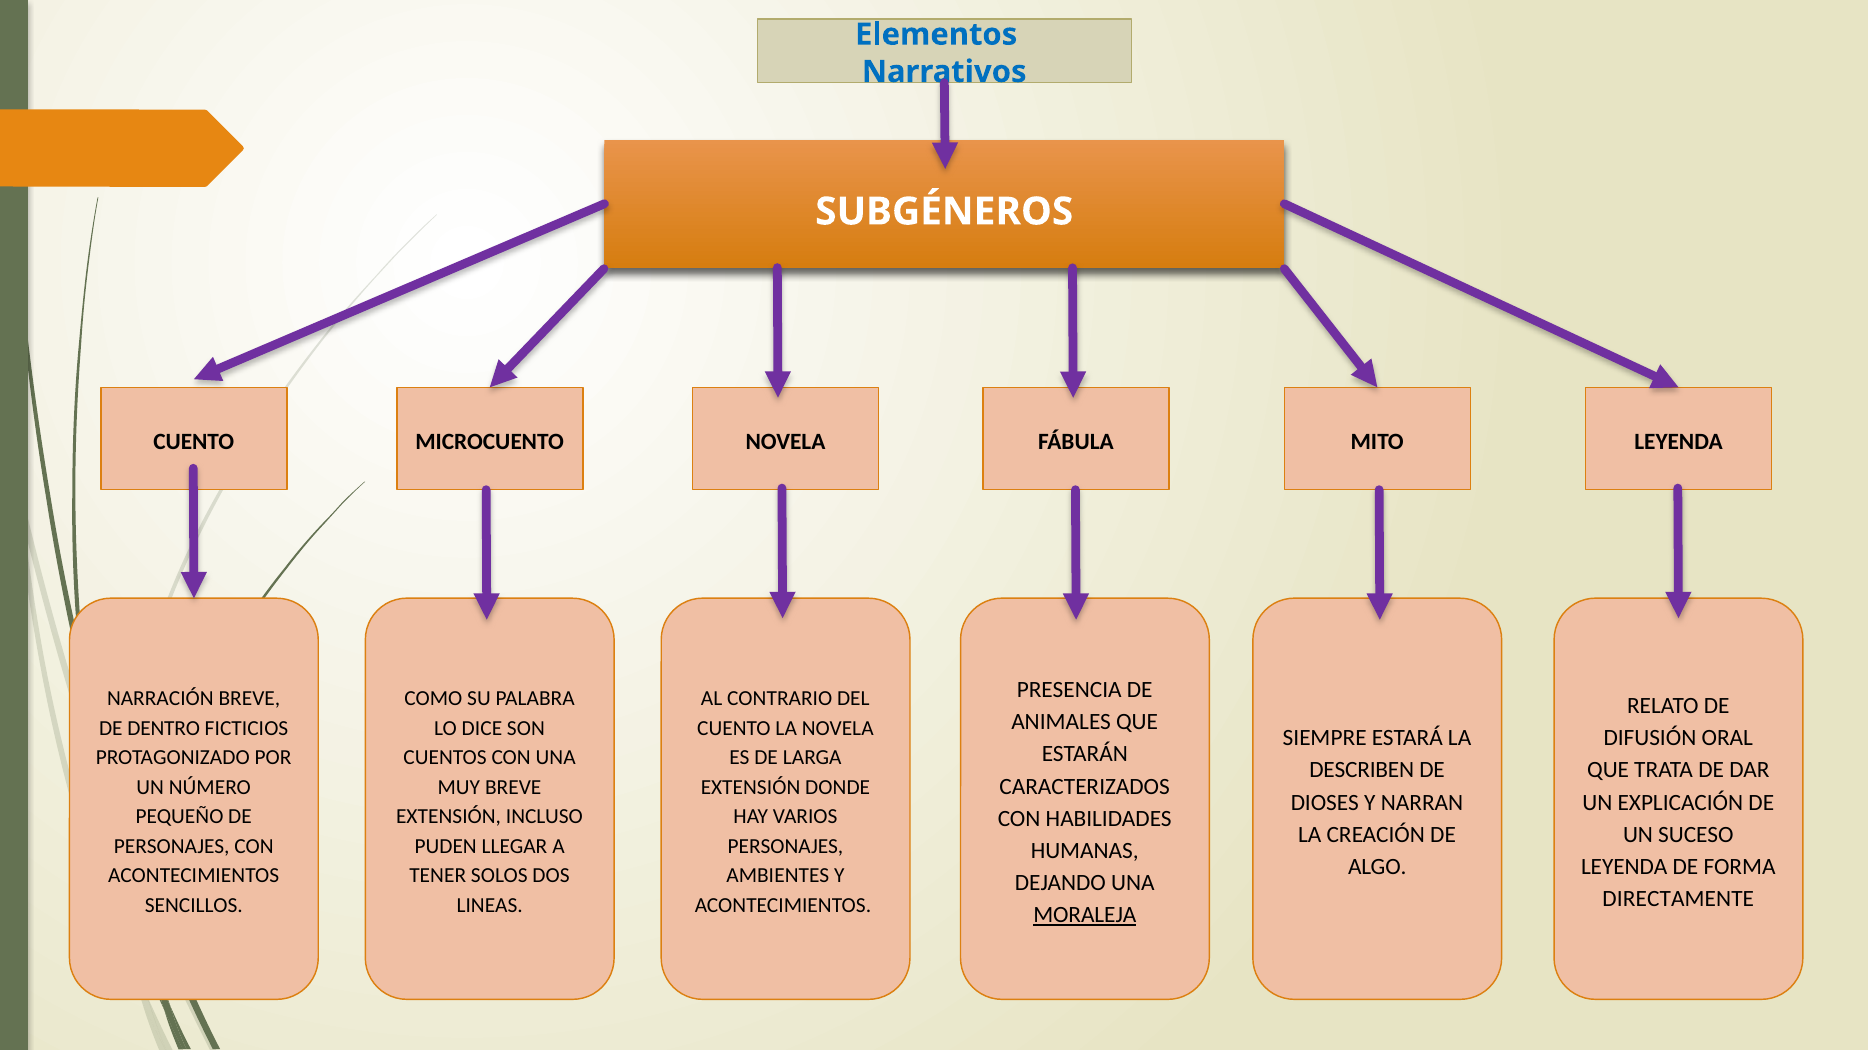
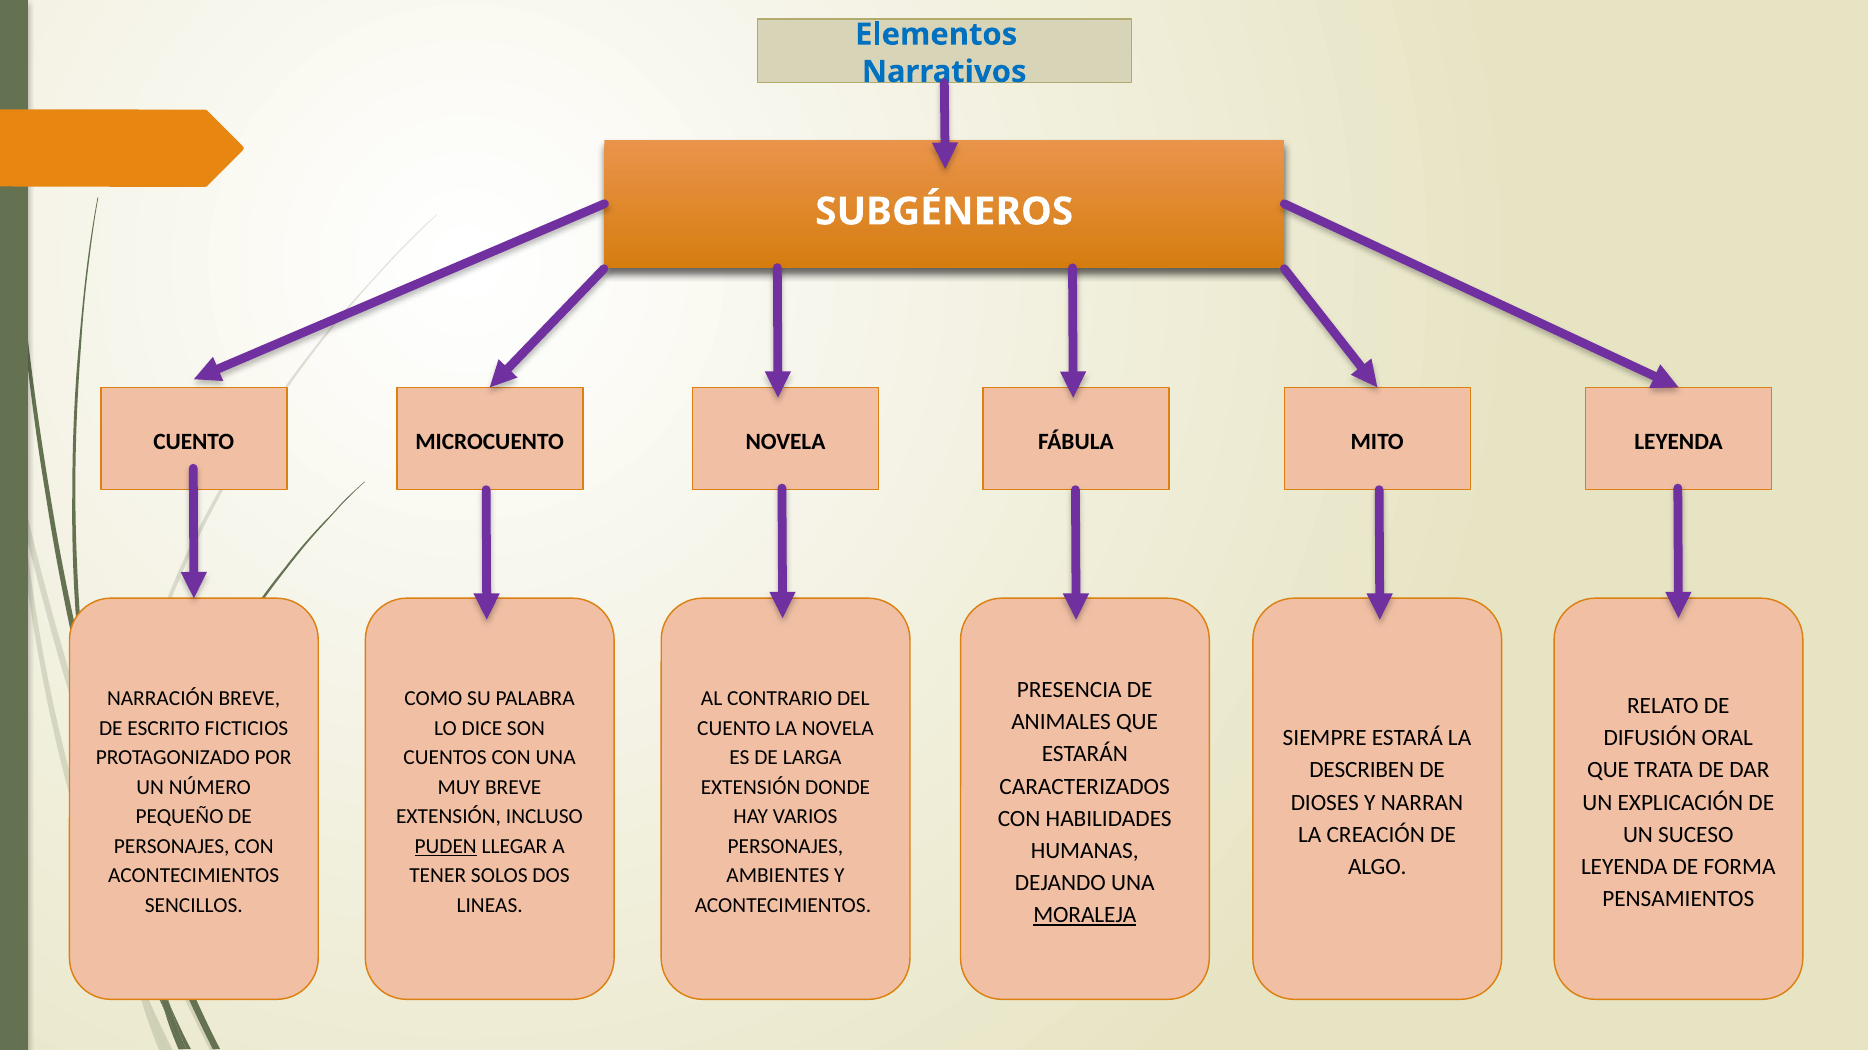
DENTRO: DENTRO -> ESCRITO
PUDEN underline: none -> present
DIRECTAMENTE: DIRECTAMENTE -> PENSAMIENTOS
